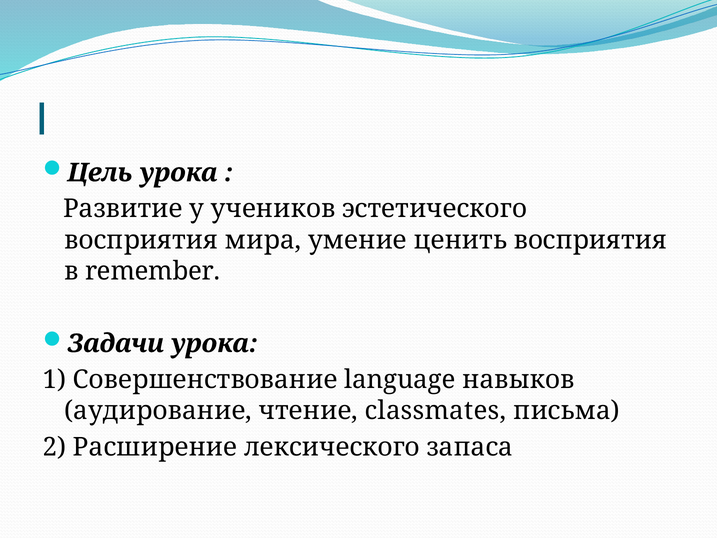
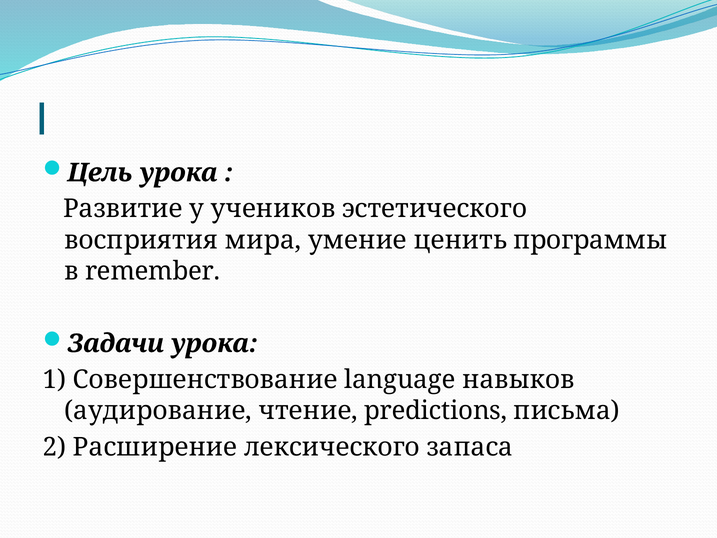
ценить восприятия: восприятия -> программы
classmates: classmates -> predictions
